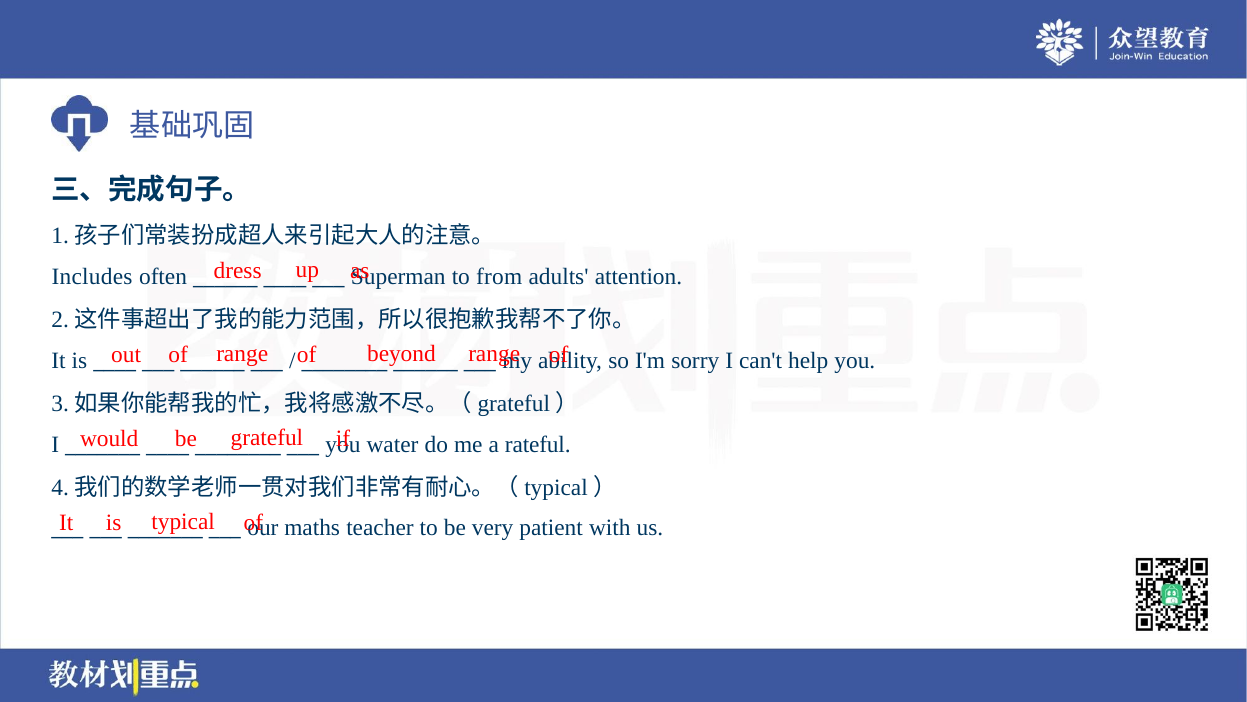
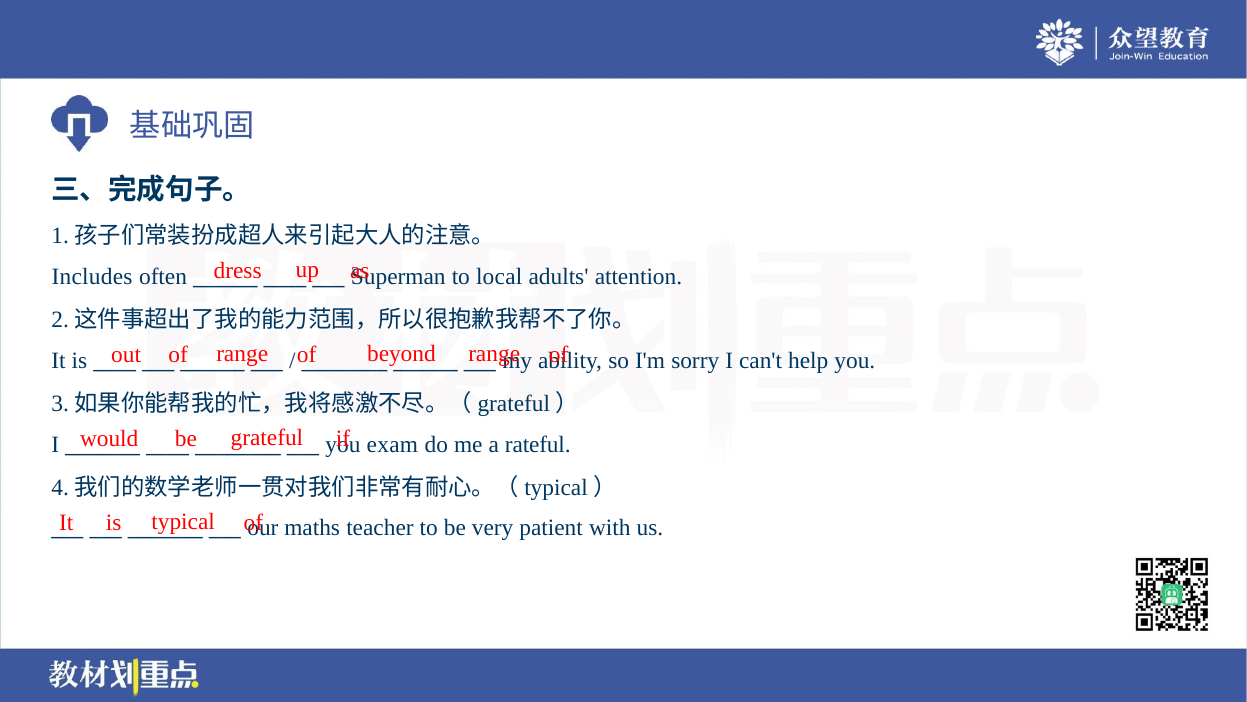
from: from -> local
water: water -> exam
